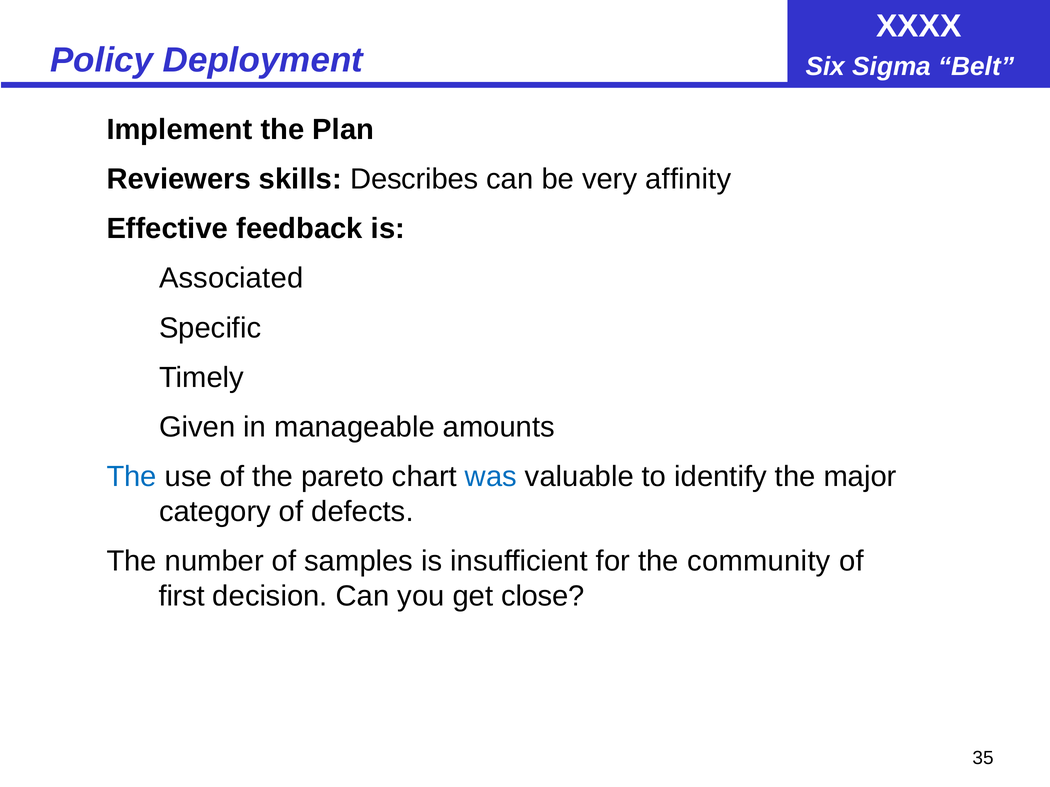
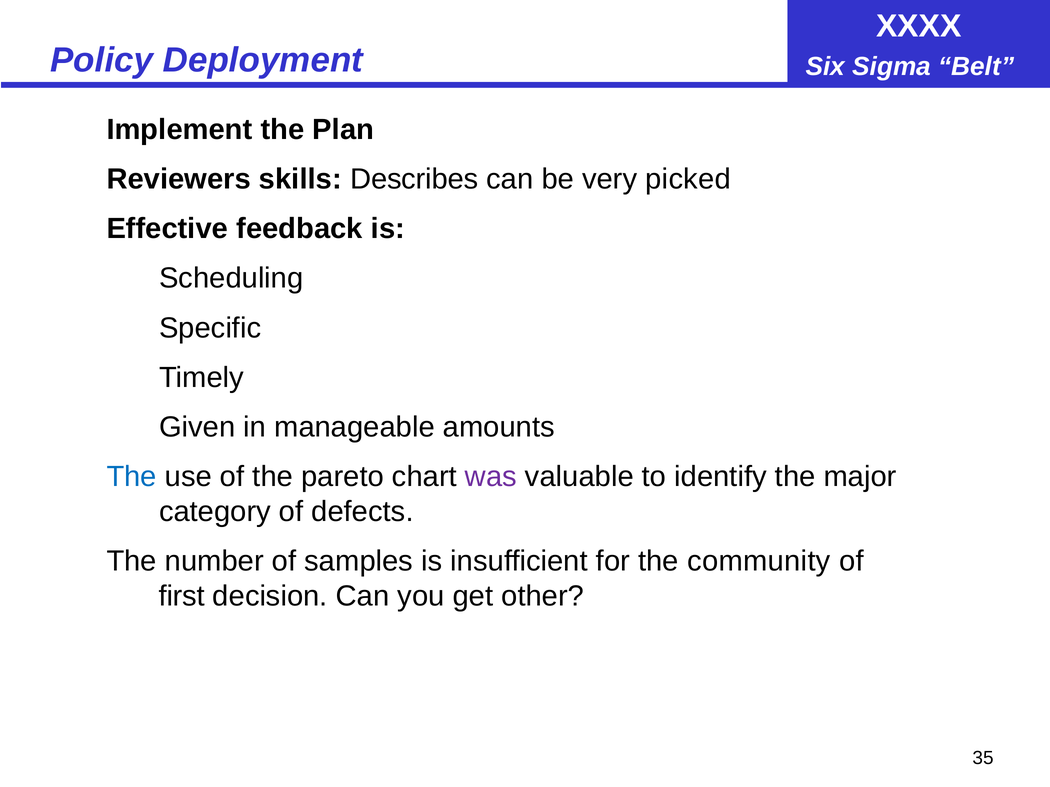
affinity: affinity -> picked
Associated: Associated -> Scheduling
was colour: blue -> purple
close: close -> other
